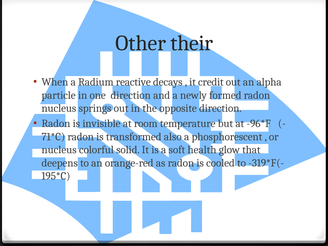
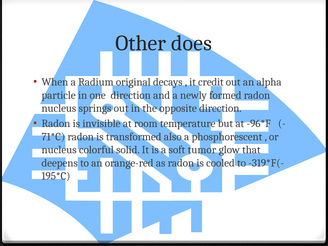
their: their -> does
reactive: reactive -> original
health: health -> tumor
